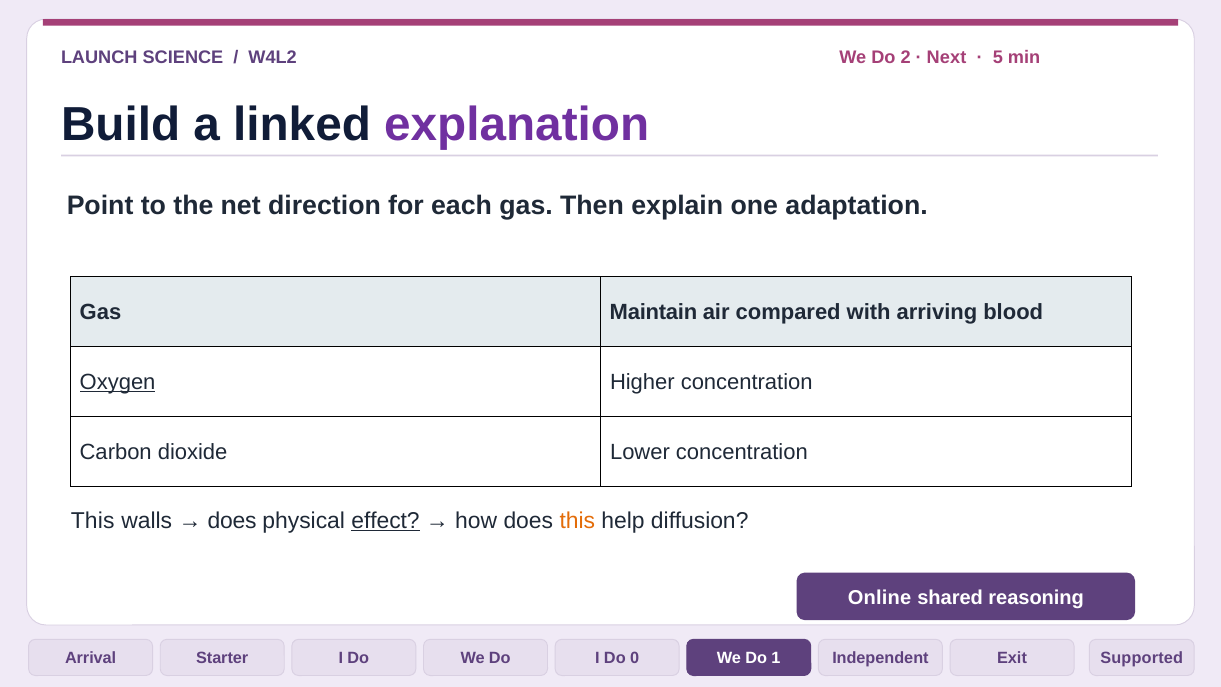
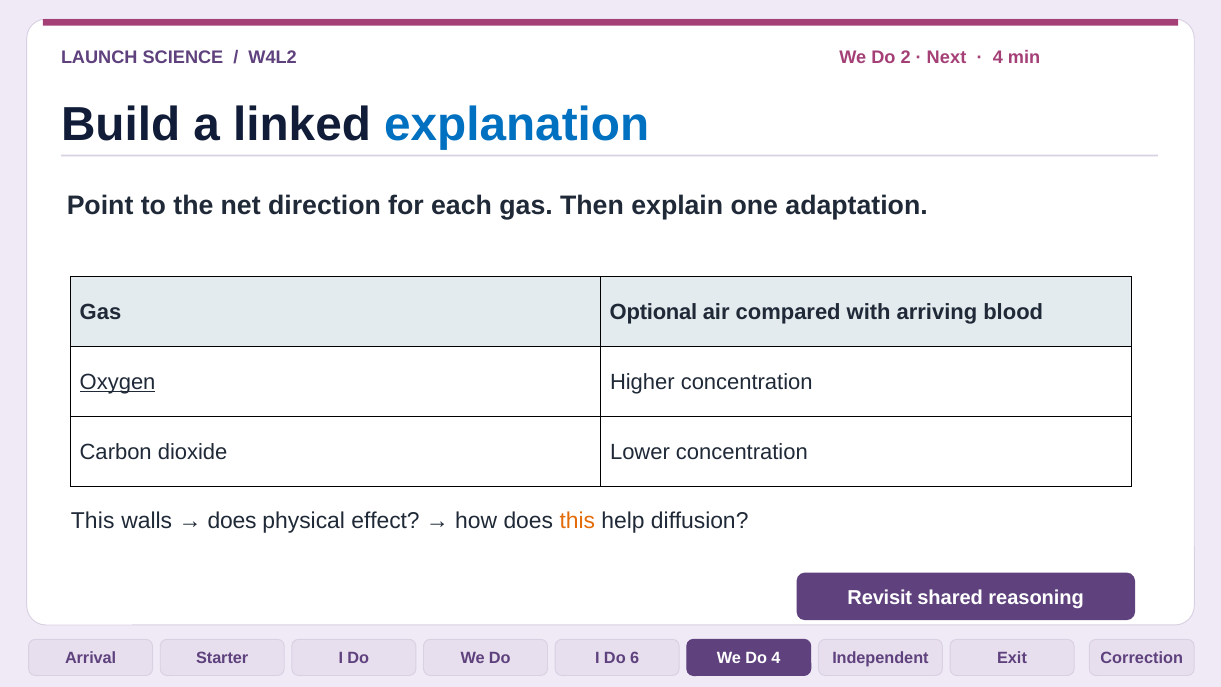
5 at (998, 57): 5 -> 4
explanation colour: purple -> blue
Maintain: Maintain -> Optional
effect underline: present -> none
Online: Online -> Revisit
0: 0 -> 6
Do 1: 1 -> 4
Supported: Supported -> Correction
